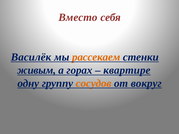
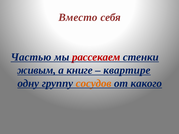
Василёк: Василёк -> Частью
рассекаем colour: orange -> red
горах: горах -> книге
вокруг: вокруг -> какого
